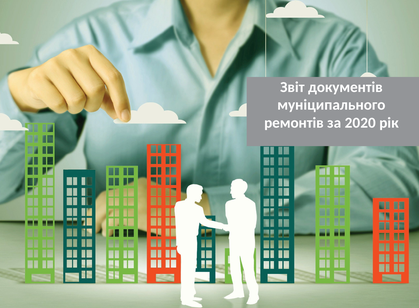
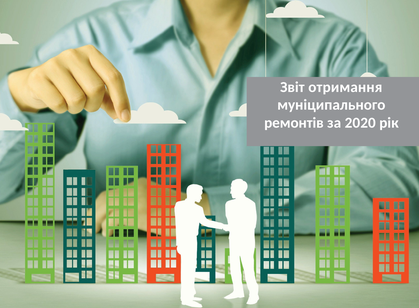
документів: документів -> отримання
